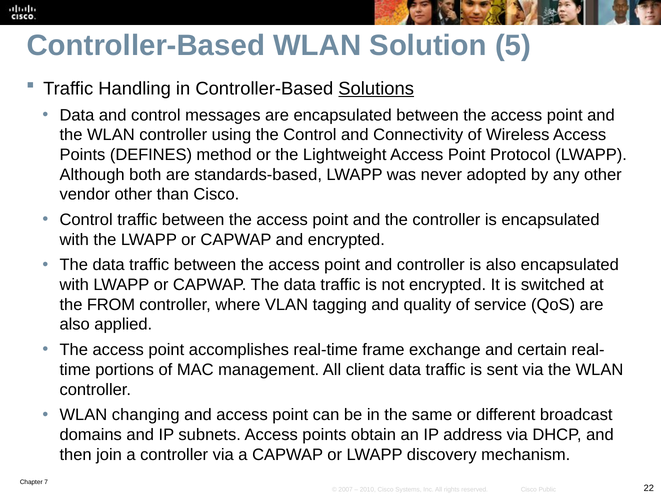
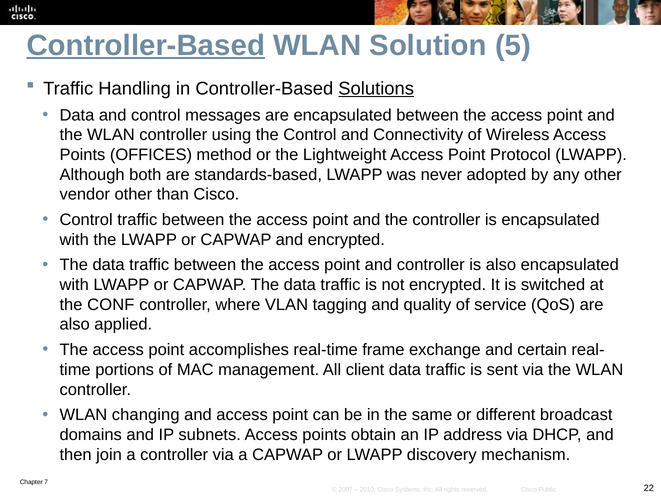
Controller-Based at (146, 45) underline: none -> present
DEFINES: DEFINES -> OFFICES
FROM: FROM -> CONF
